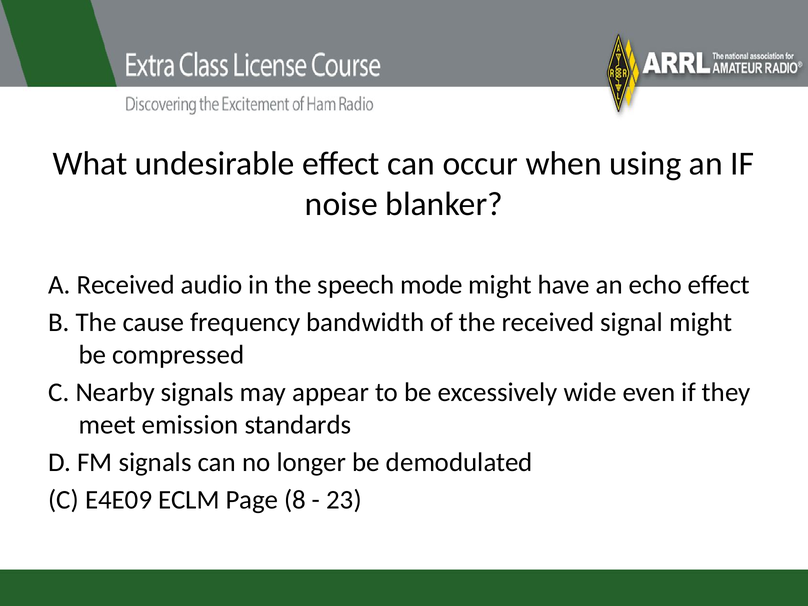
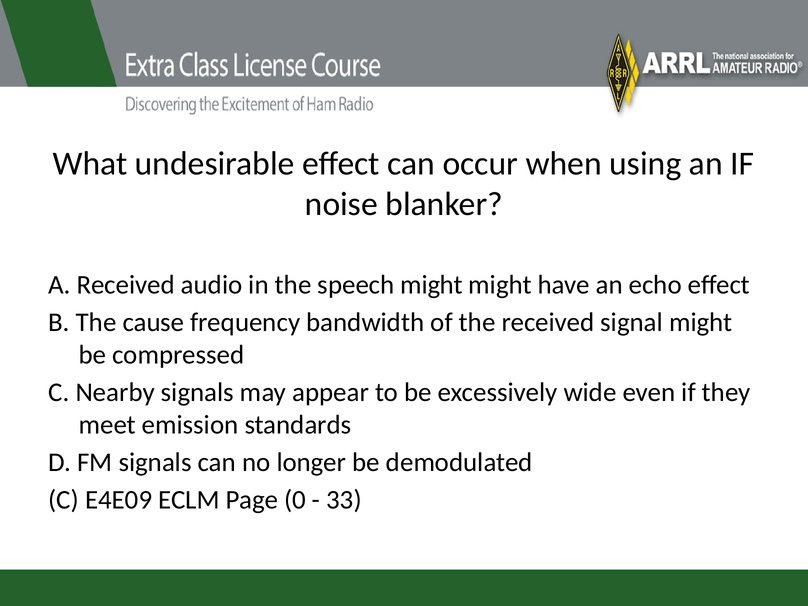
speech mode: mode -> might
8: 8 -> 0
23: 23 -> 33
